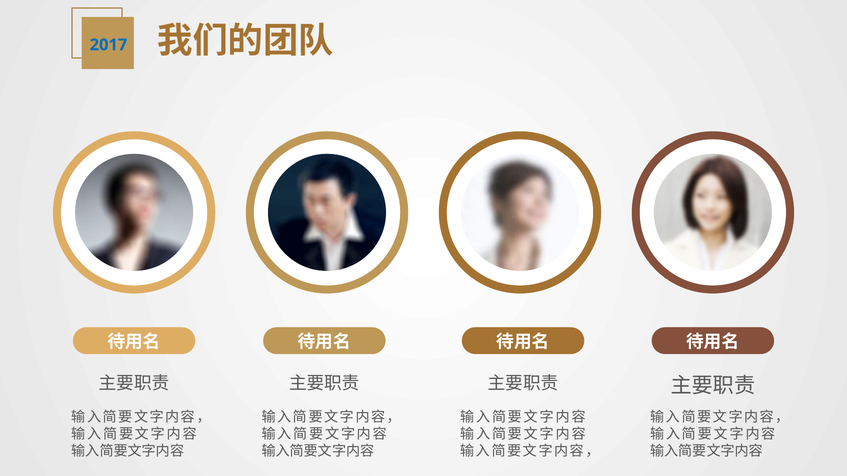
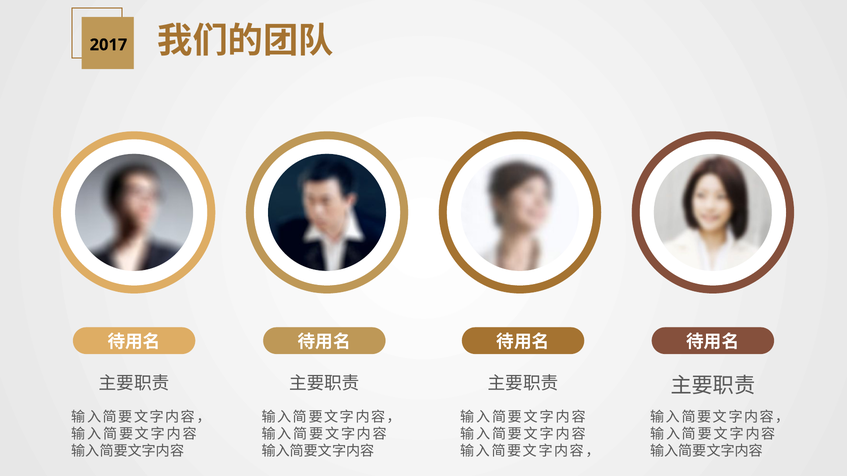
2017 colour: blue -> black
